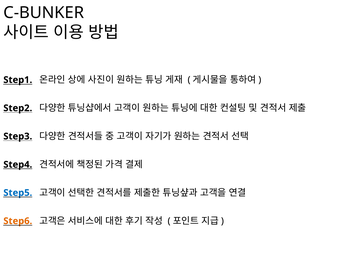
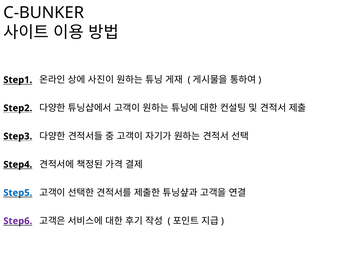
Step6 colour: orange -> purple
